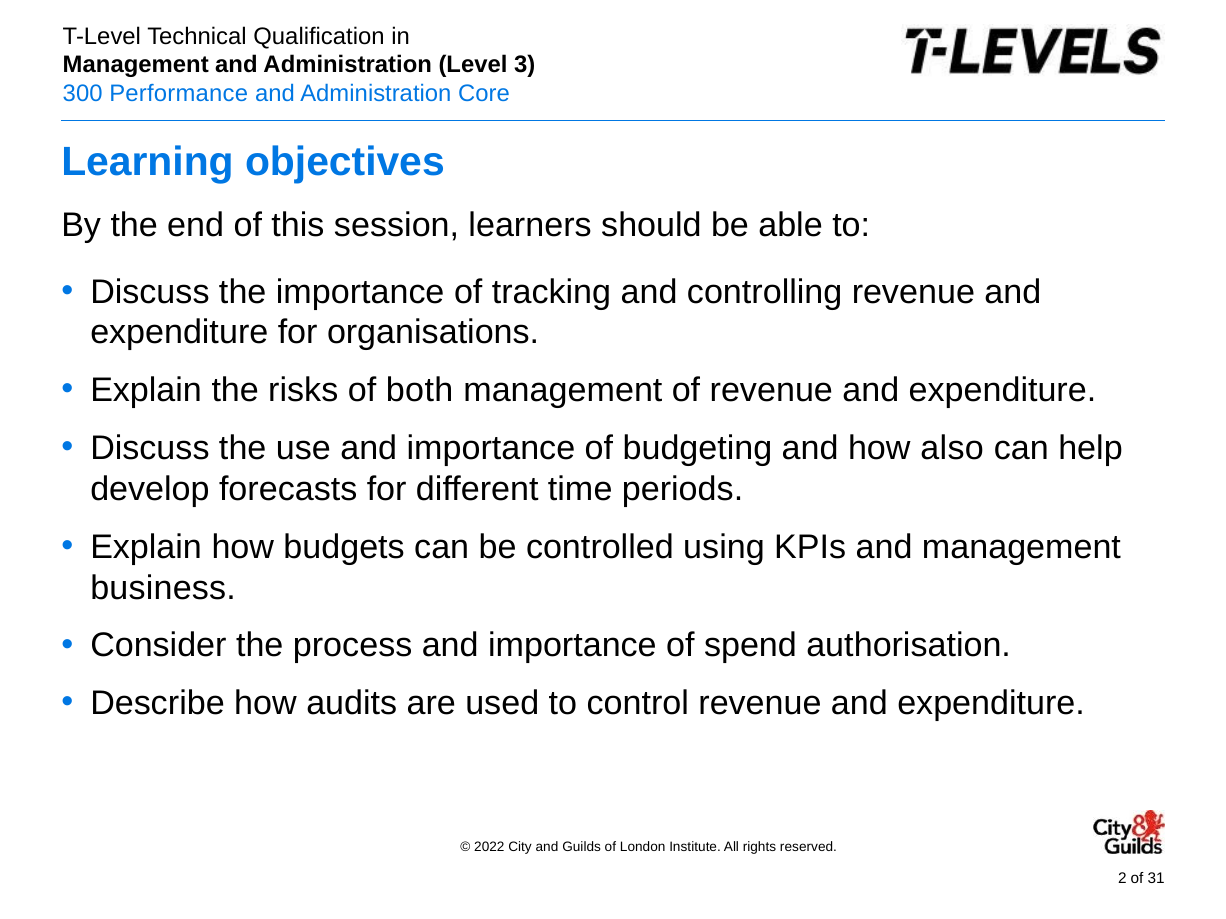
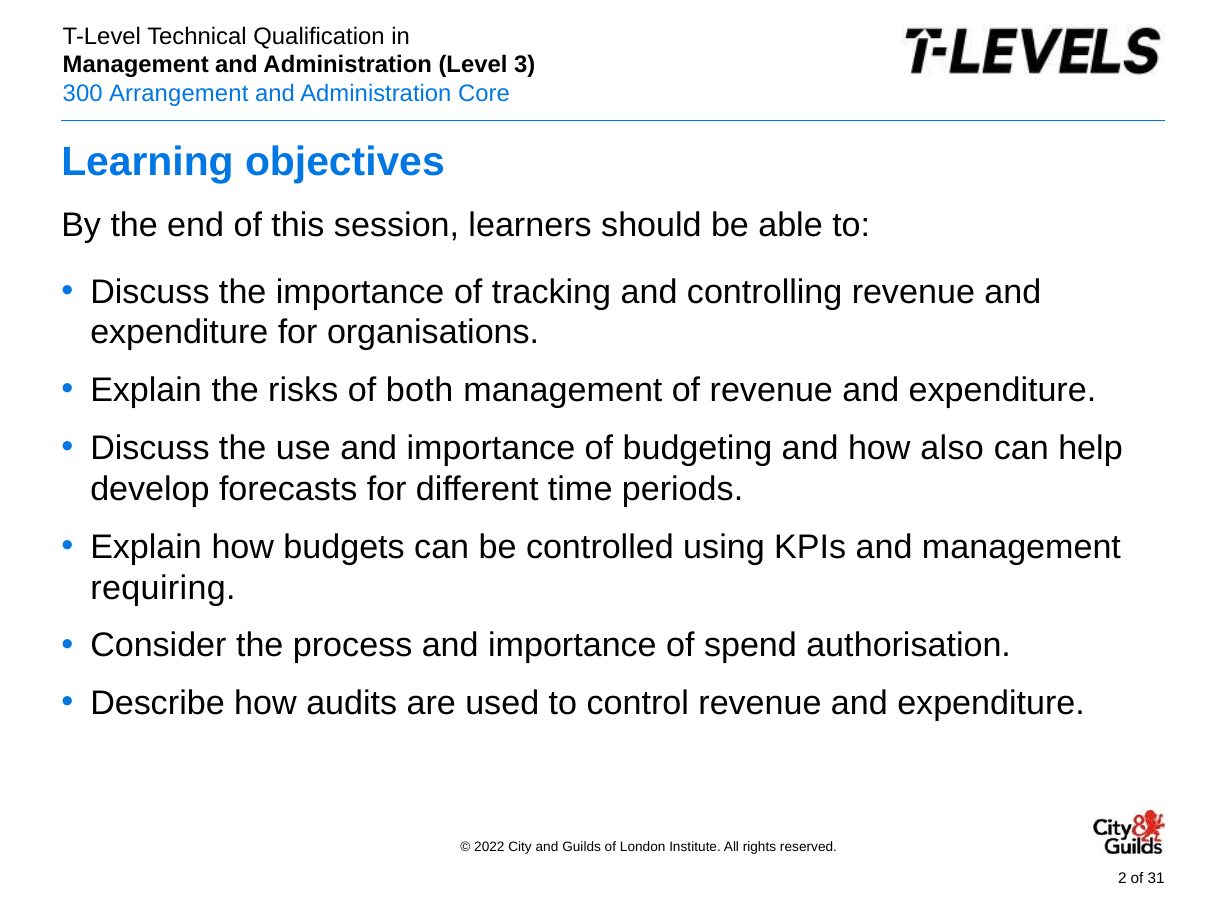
Performance: Performance -> Arrangement
business: business -> requiring
